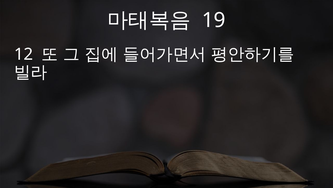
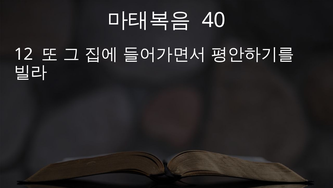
19: 19 -> 40
